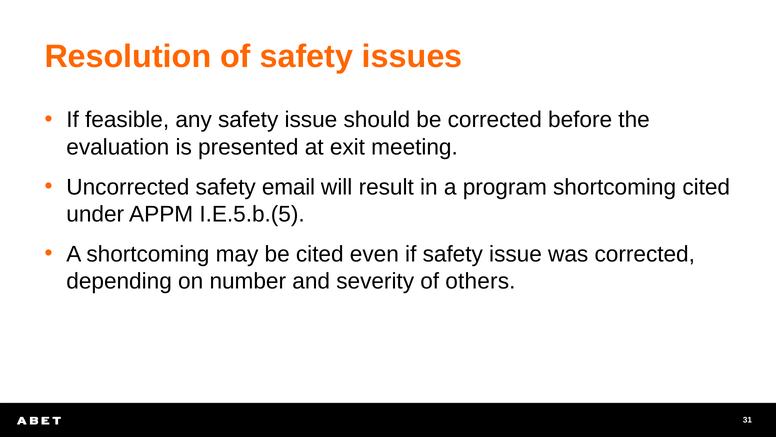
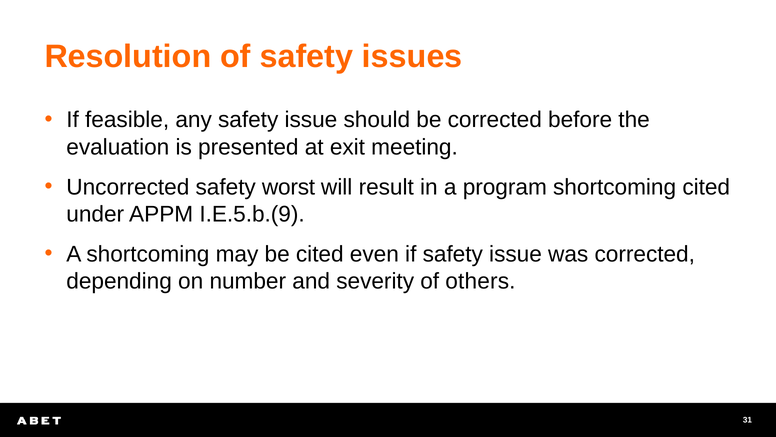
email: email -> worst
I.E.5.b.(5: I.E.5.b.(5 -> I.E.5.b.(9
